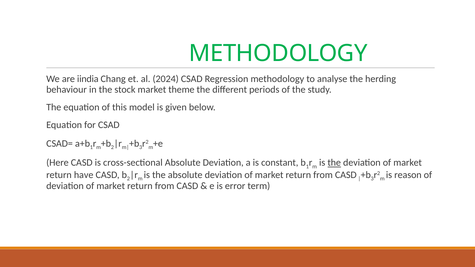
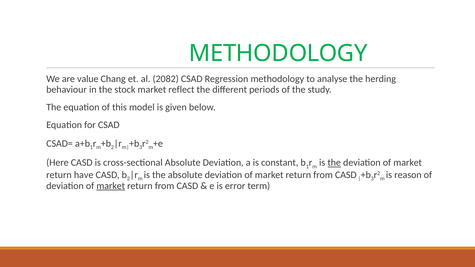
iindia: iindia -> value
2024: 2024 -> 2082
theme: theme -> reflect
market at (111, 186) underline: none -> present
